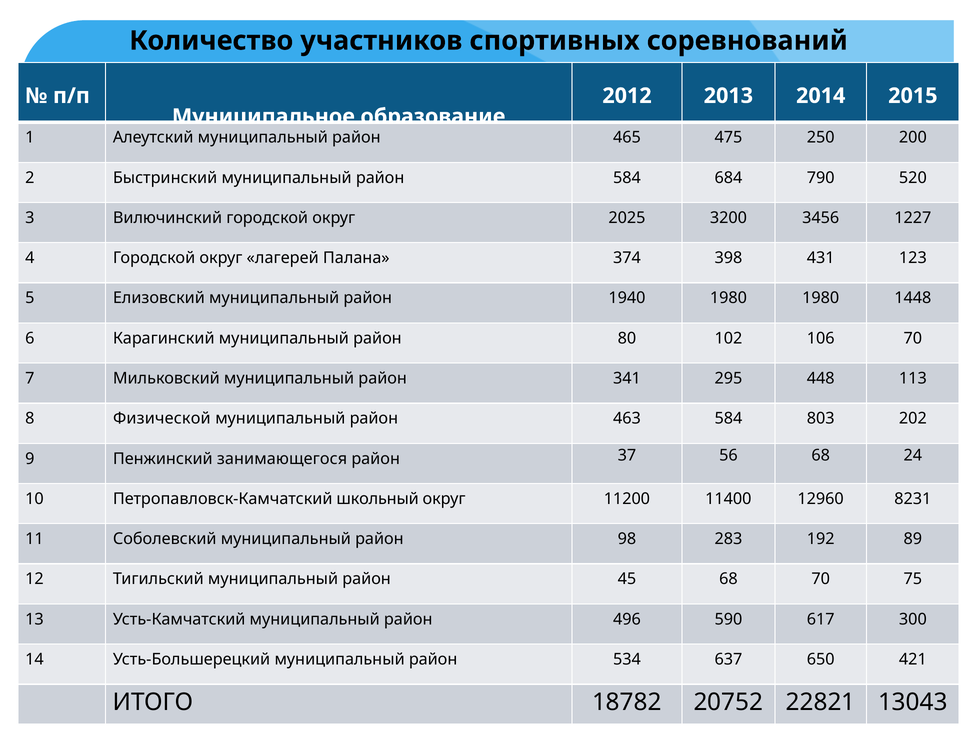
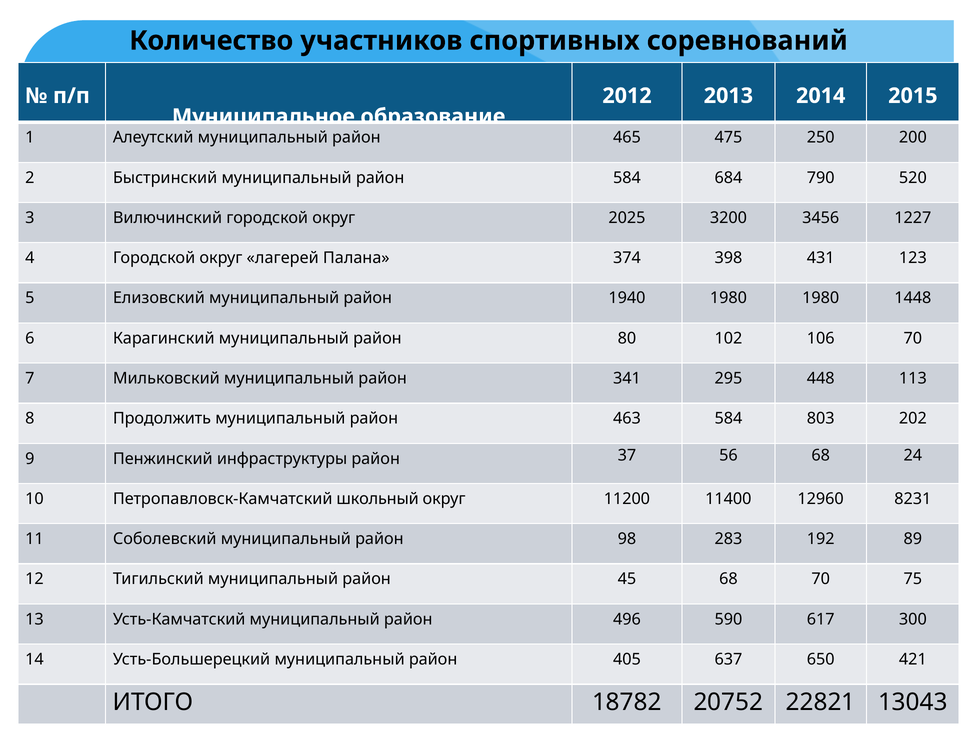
Физической: Физической -> Продолжить
занимающегося: занимающегося -> инфраструктуры
534: 534 -> 405
